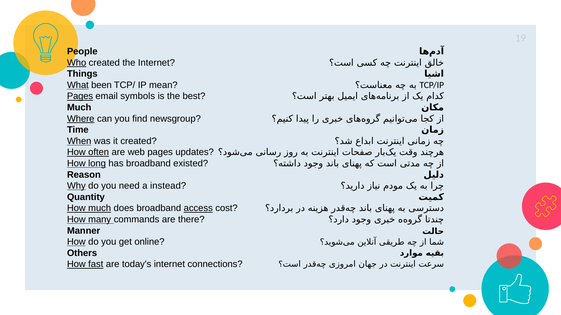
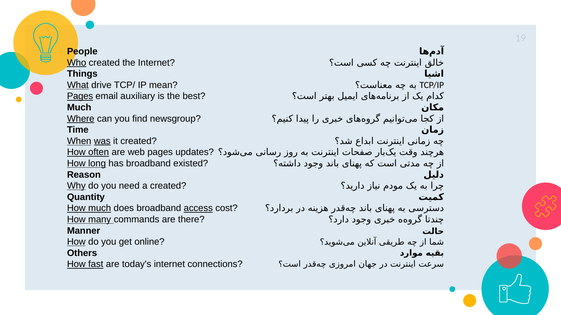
been: been -> drive
symbols: symbols -> auxiliary
was underline: none -> present
a instead: instead -> created
